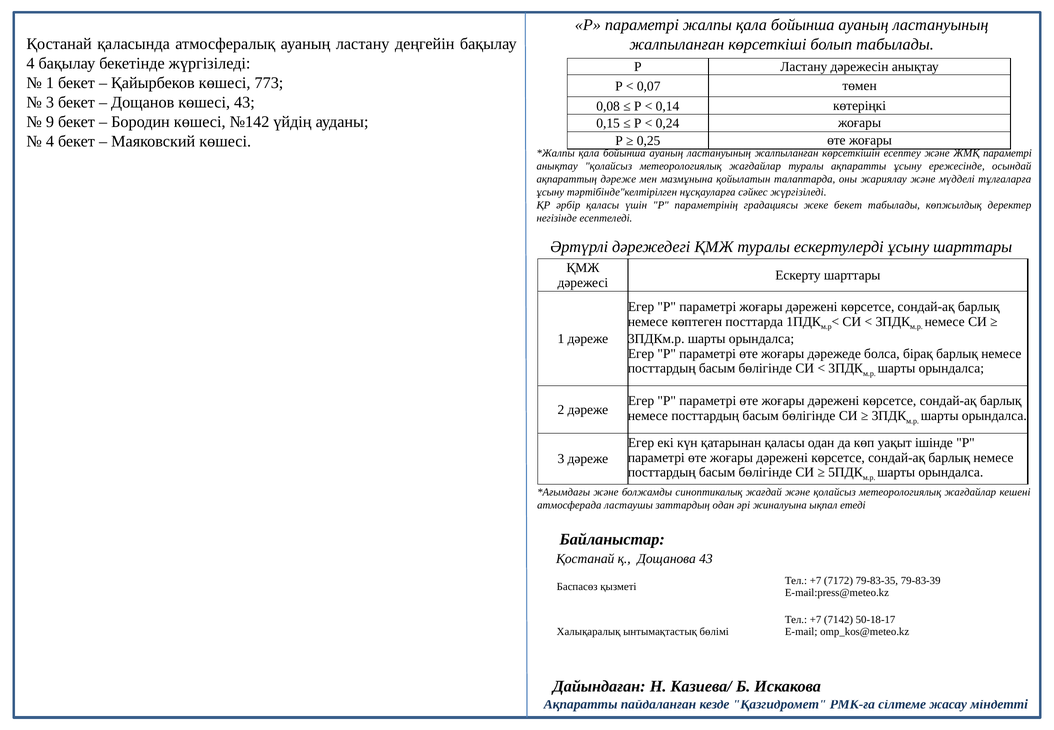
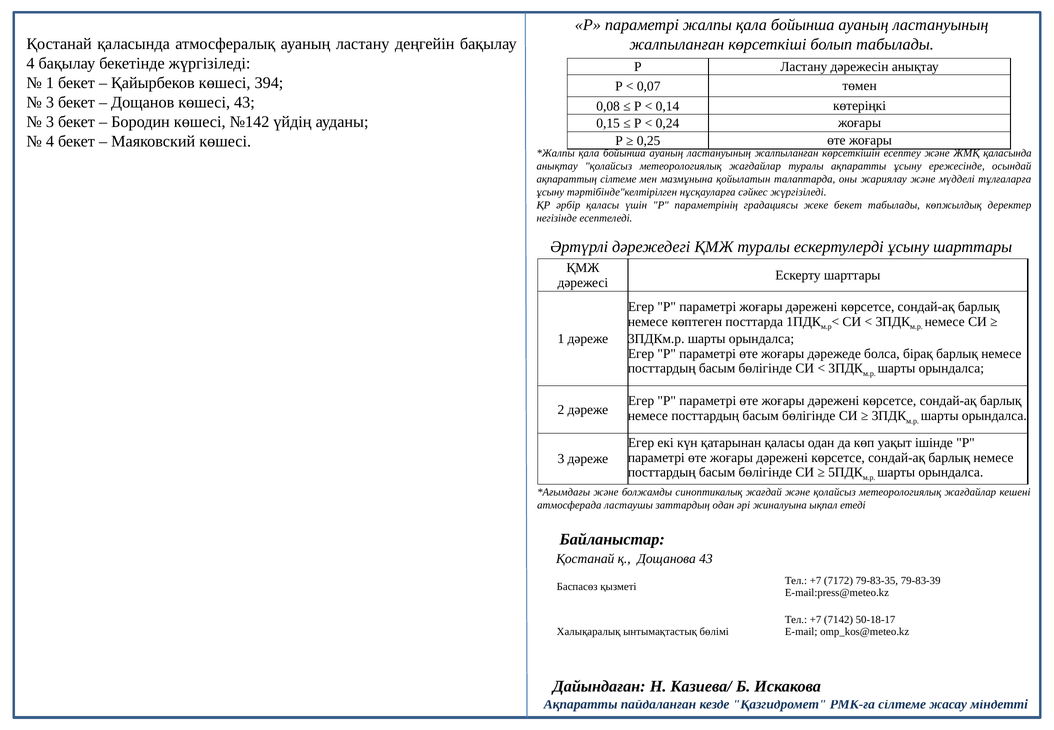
773: 773 -> 394
9 at (50, 122): 9 -> 3
ЖМҚ параметрі: параметрі -> қаласында
ақпараттың дәреже: дәреже -> сілтеме
